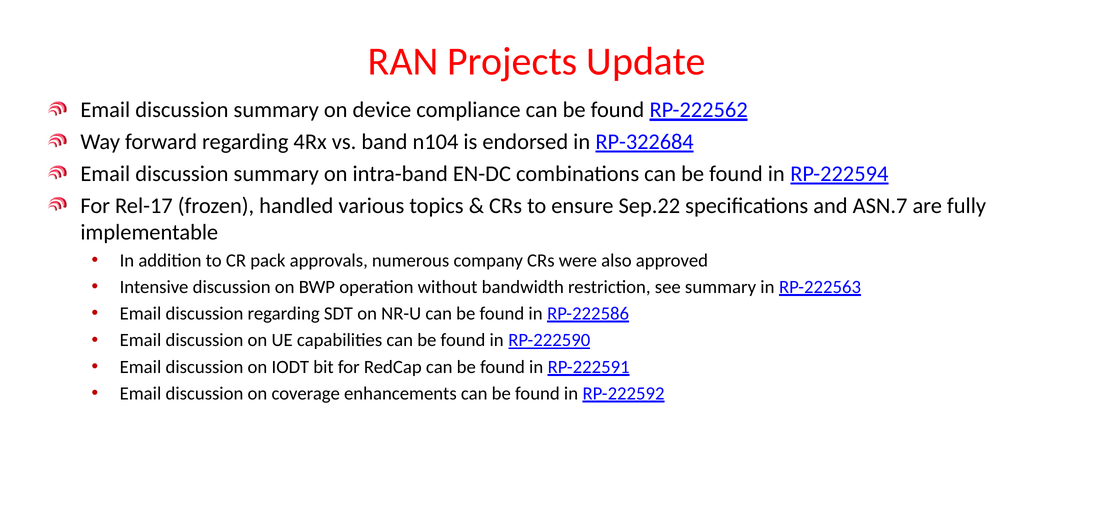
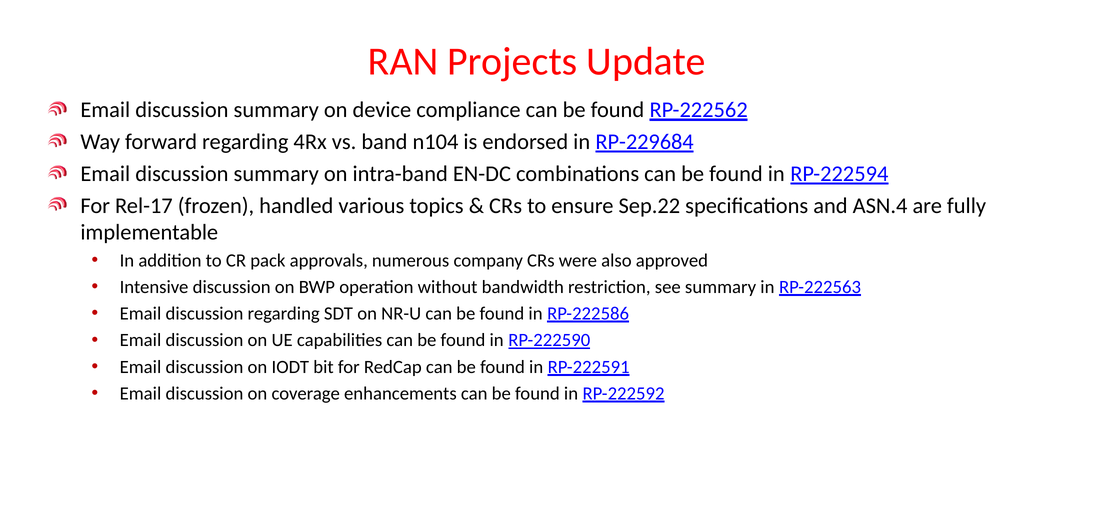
RP-322684: RP-322684 -> RP-229684
ASN.7: ASN.7 -> ASN.4
